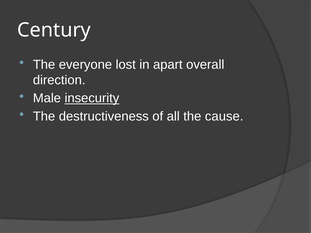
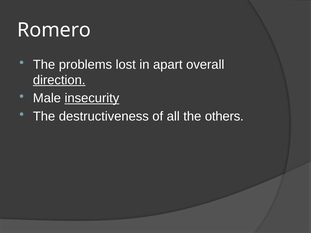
Century: Century -> Romero
everyone: everyone -> problems
direction underline: none -> present
cause: cause -> others
